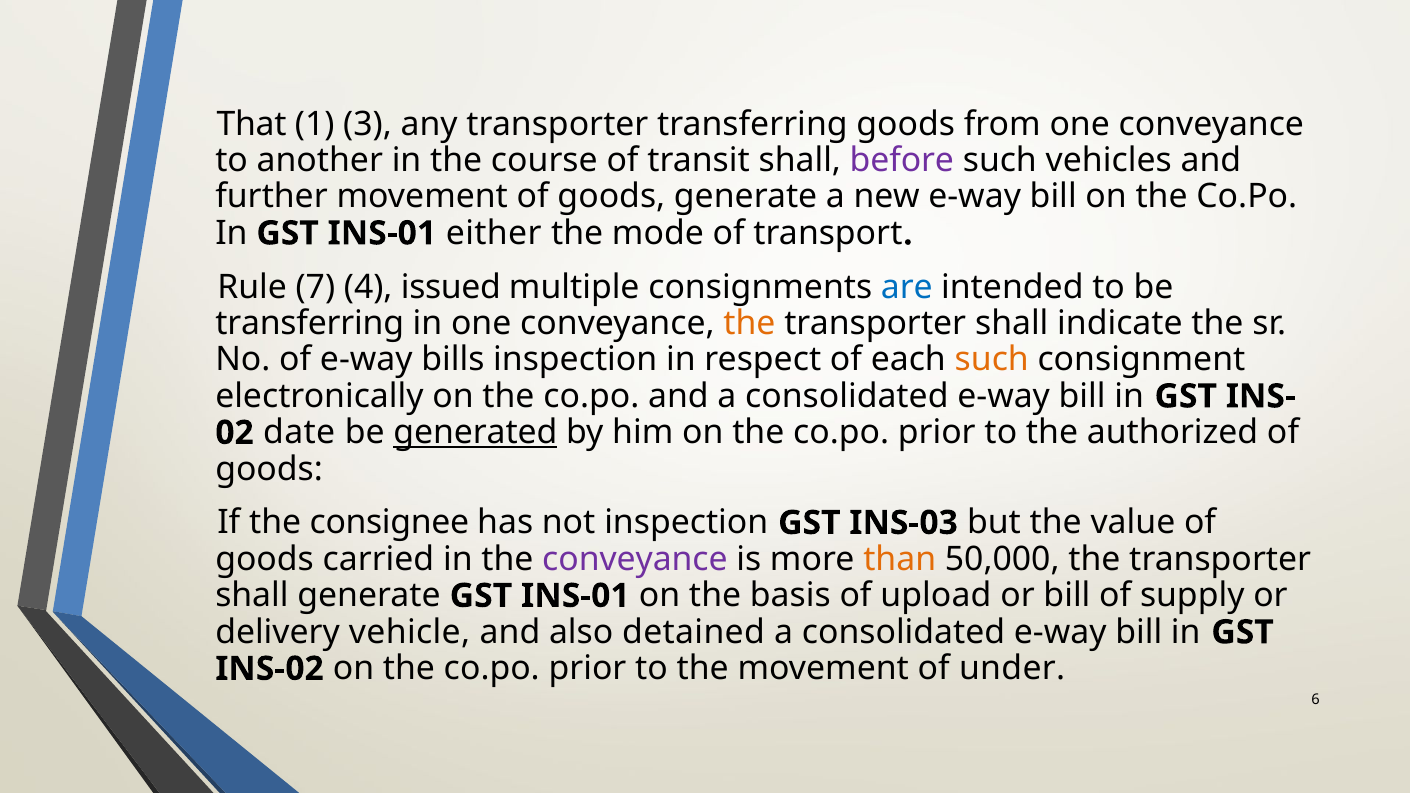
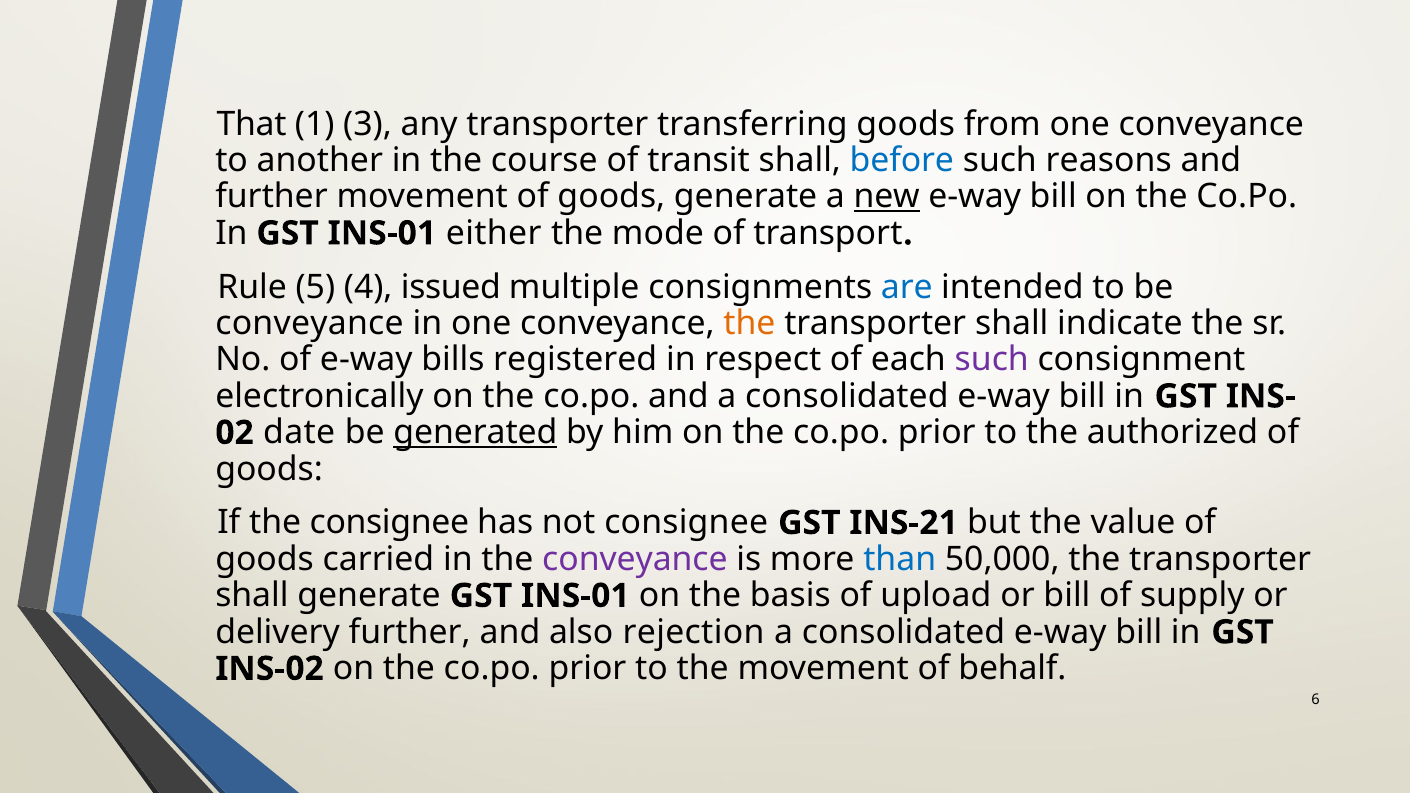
before colour: purple -> blue
vehicles: vehicles -> reasons
new underline: none -> present
7: 7 -> 5
transferring at (310, 323): transferring -> conveyance
bills inspection: inspection -> registered
such at (992, 360) colour: orange -> purple
not inspection: inspection -> consignee
INS-03: INS-03 -> INS-21
than colour: orange -> blue
delivery vehicle: vehicle -> further
detained: detained -> rejection
under: under -> behalf
